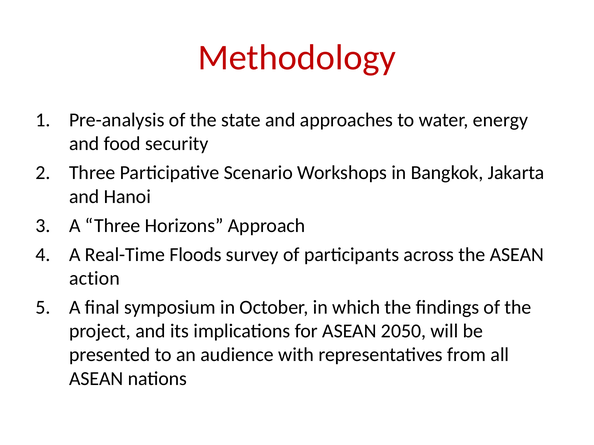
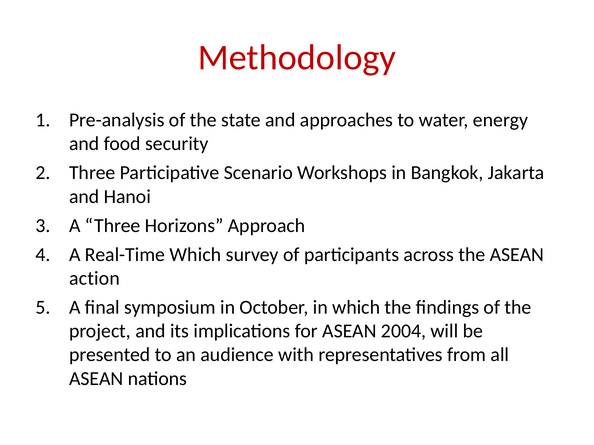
Real-Time Floods: Floods -> Which
2050: 2050 -> 2004
